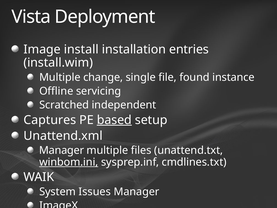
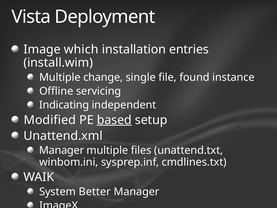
install: install -> which
Scratched: Scratched -> Indicating
Captures: Captures -> Modified
winbom.ini underline: present -> none
Issues: Issues -> Better
